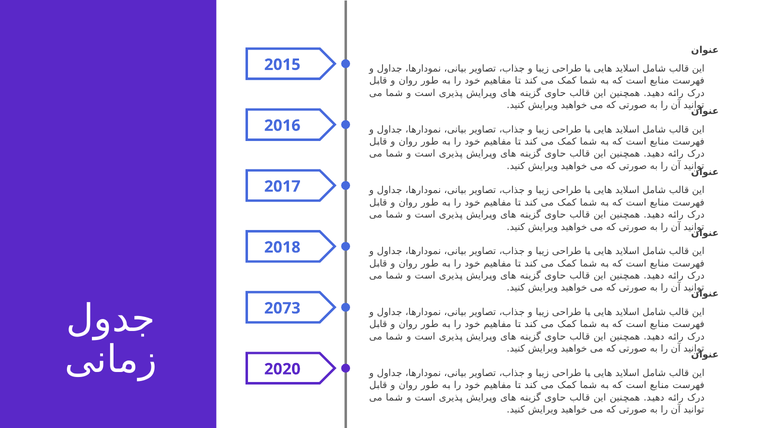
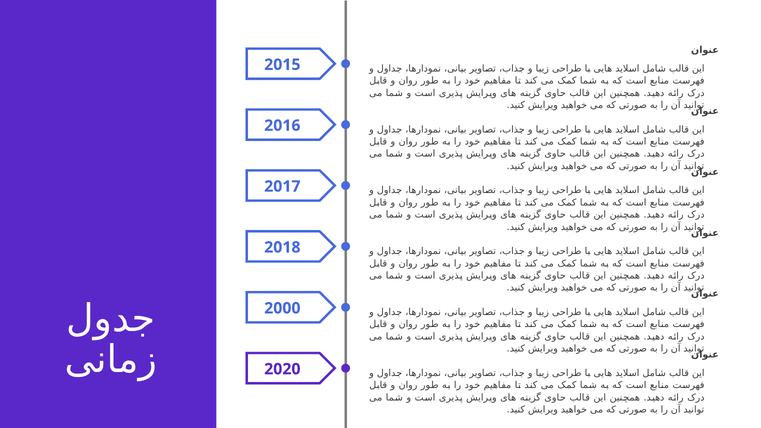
2073: 2073 -> 2000
